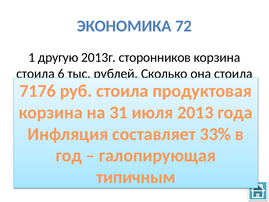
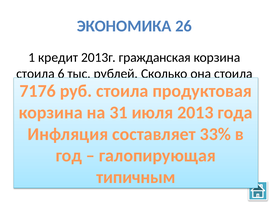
72: 72 -> 26
другую: другую -> кредит
сторонников: сторонников -> гражданская
